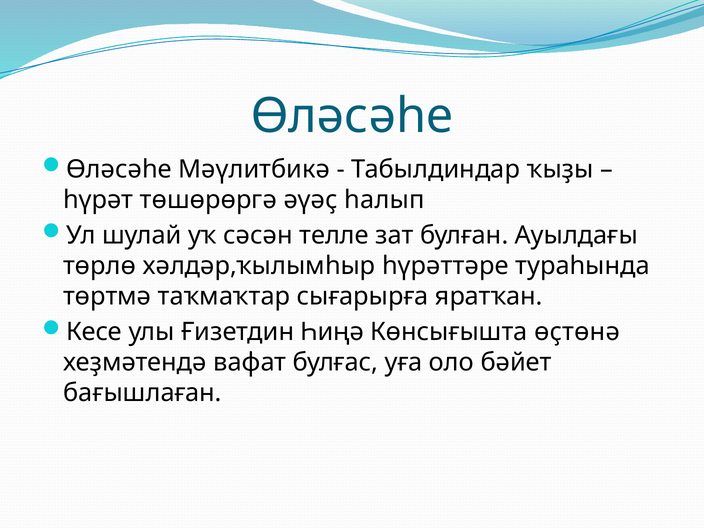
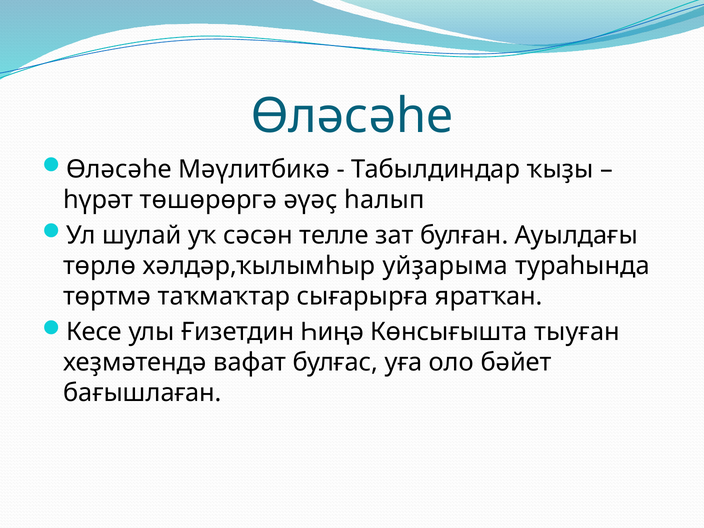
һүрәттәре: һүрәттәре -> уйҙарыма
өҫтөнә: өҫтөнә -> тыуған
